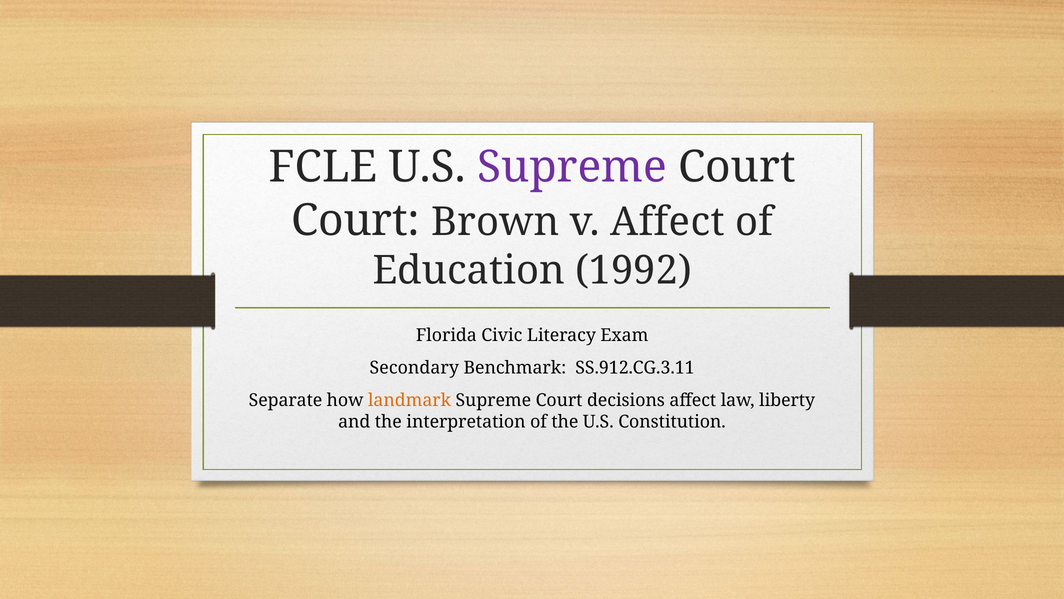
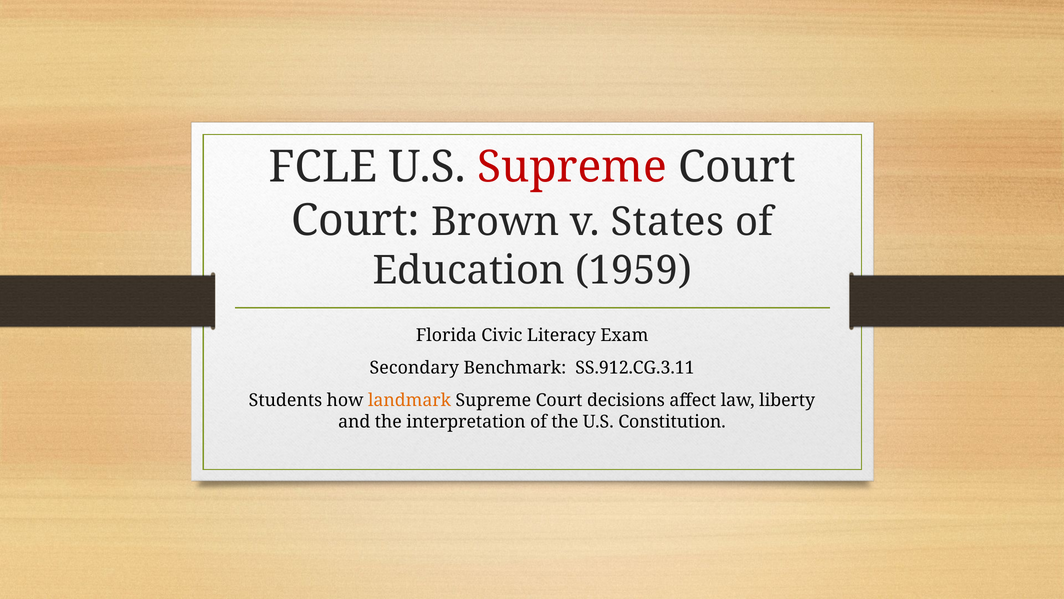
Supreme at (572, 167) colour: purple -> red
v Affect: Affect -> States
1992: 1992 -> 1959
Separate: Separate -> Students
